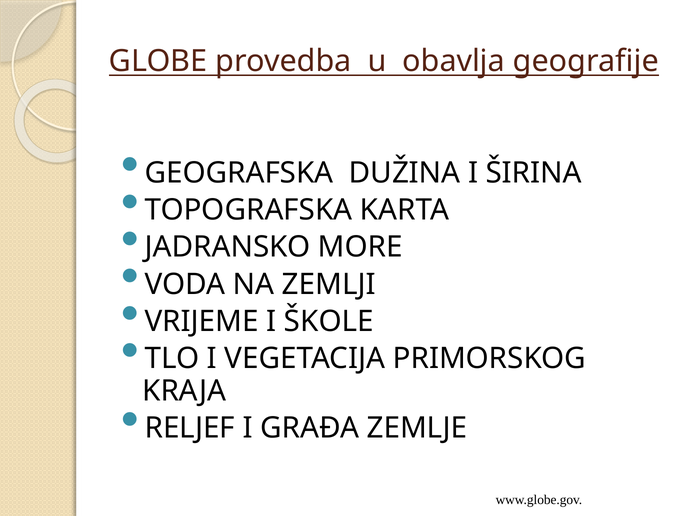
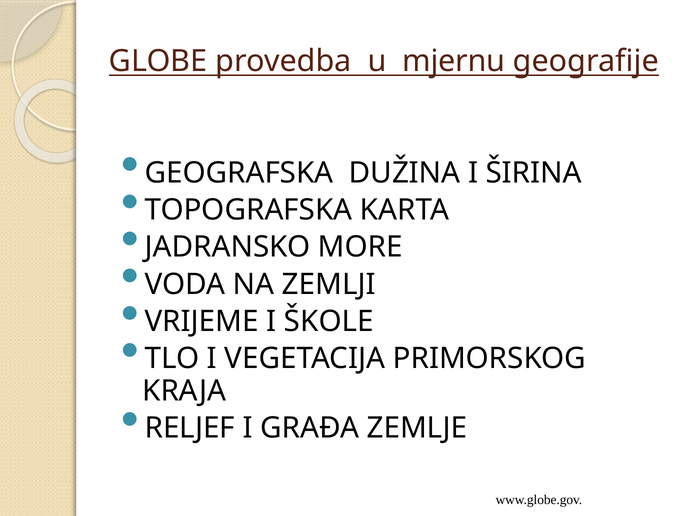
obavlja: obavlja -> mjernu
